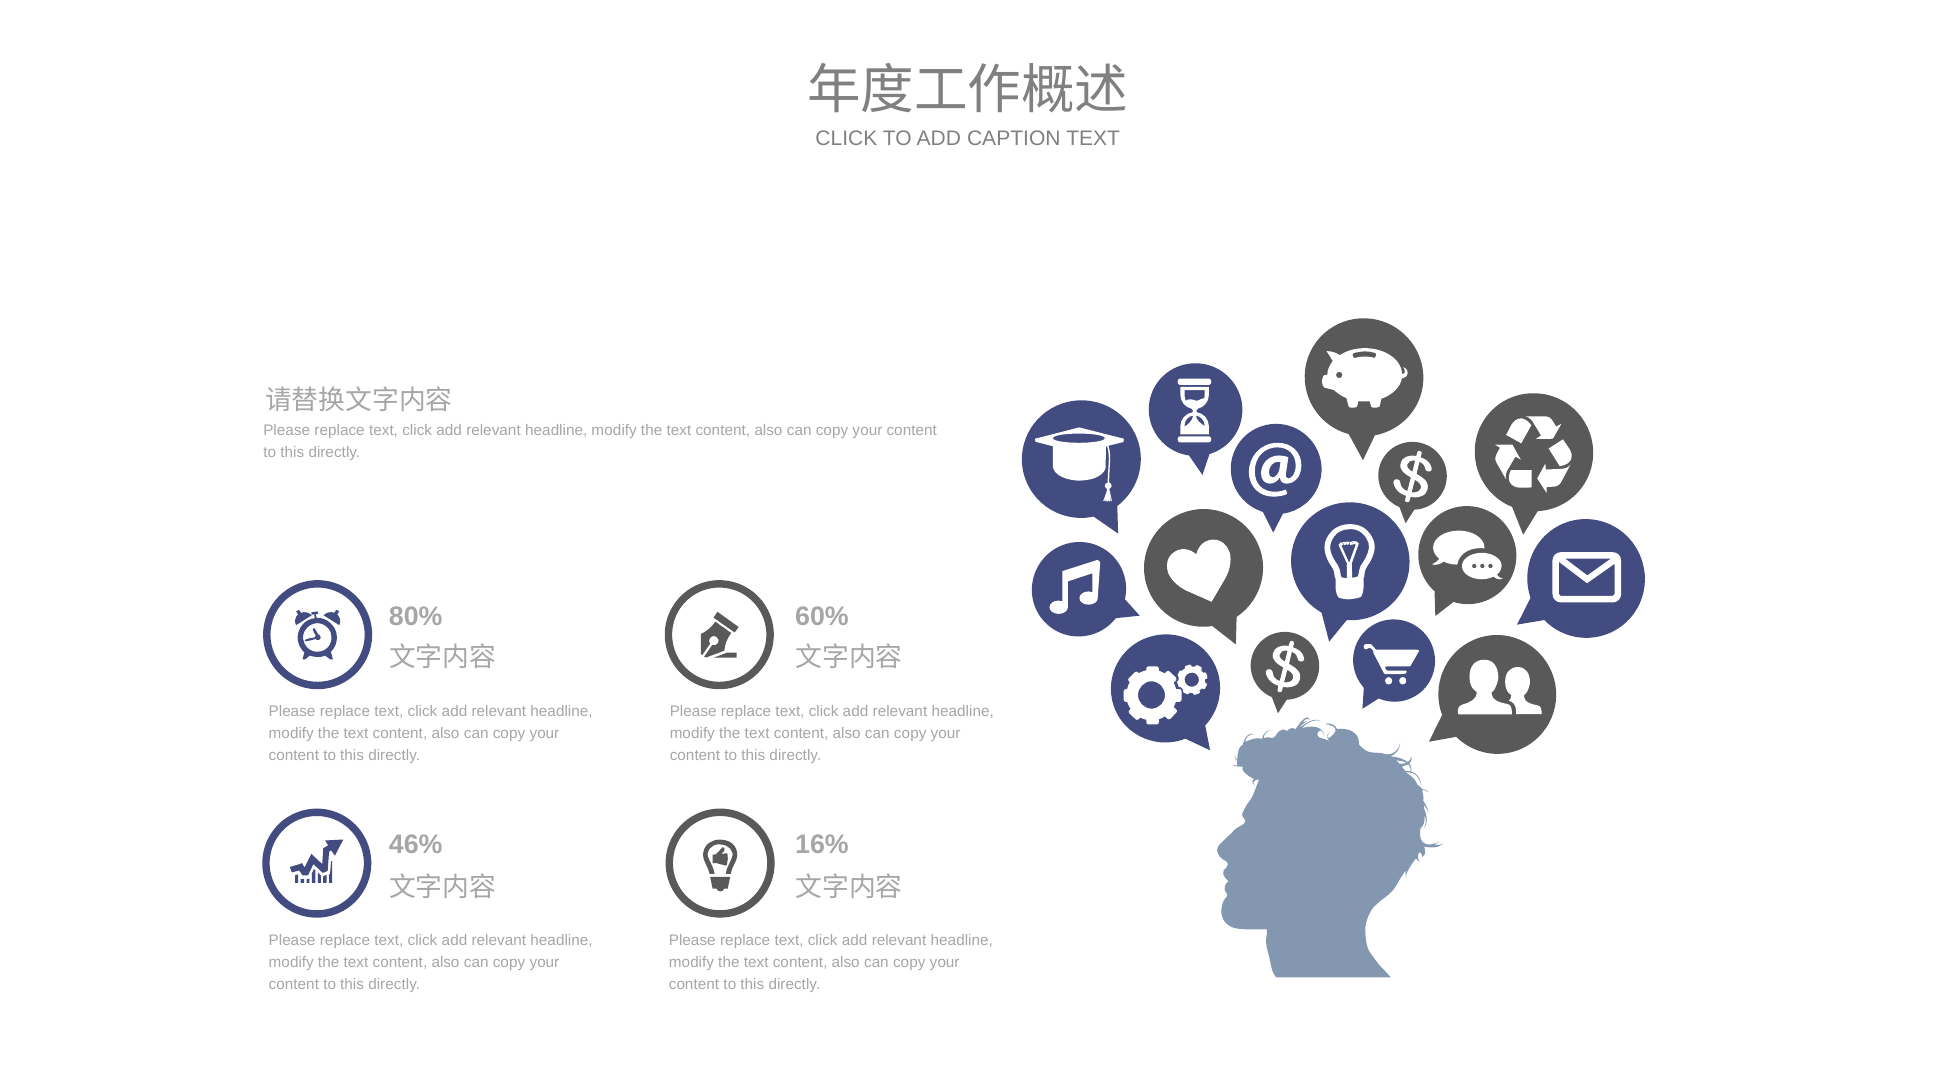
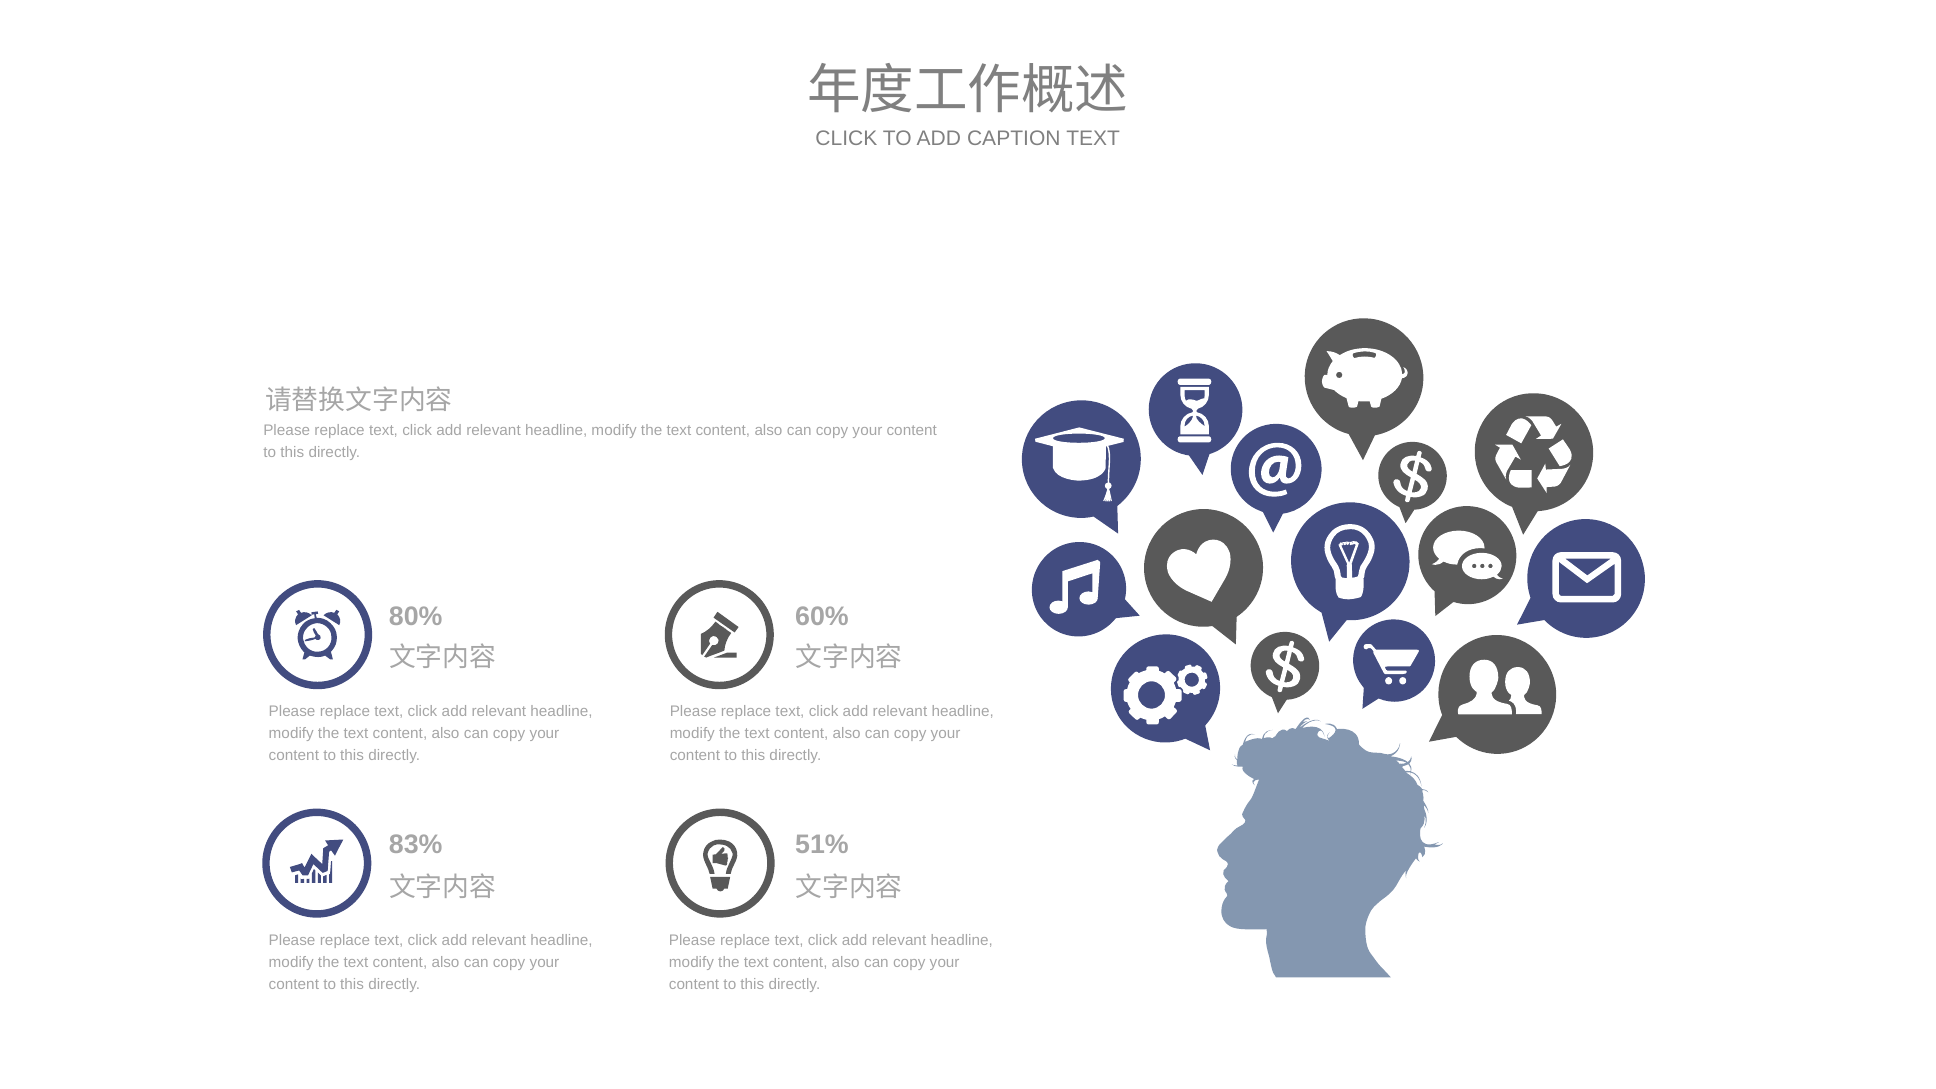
46%: 46% -> 83%
16%: 16% -> 51%
